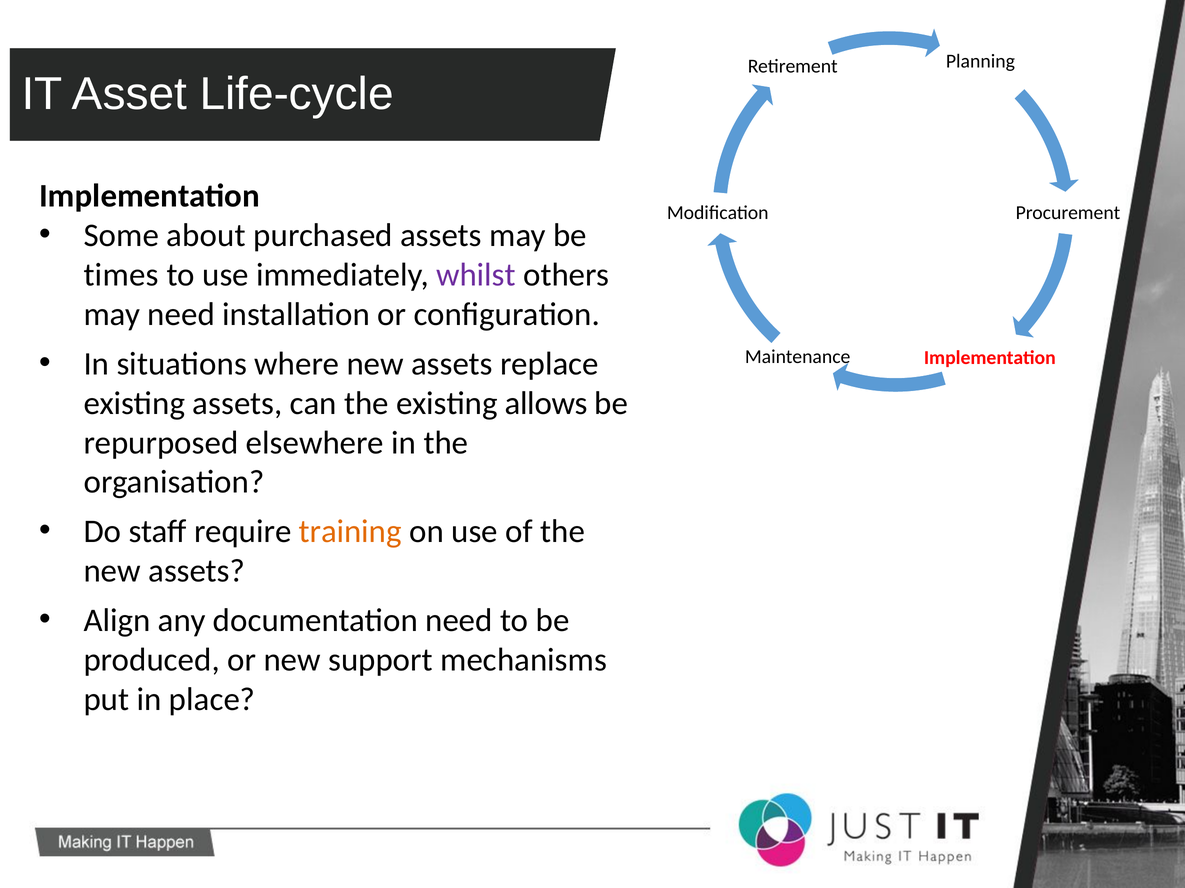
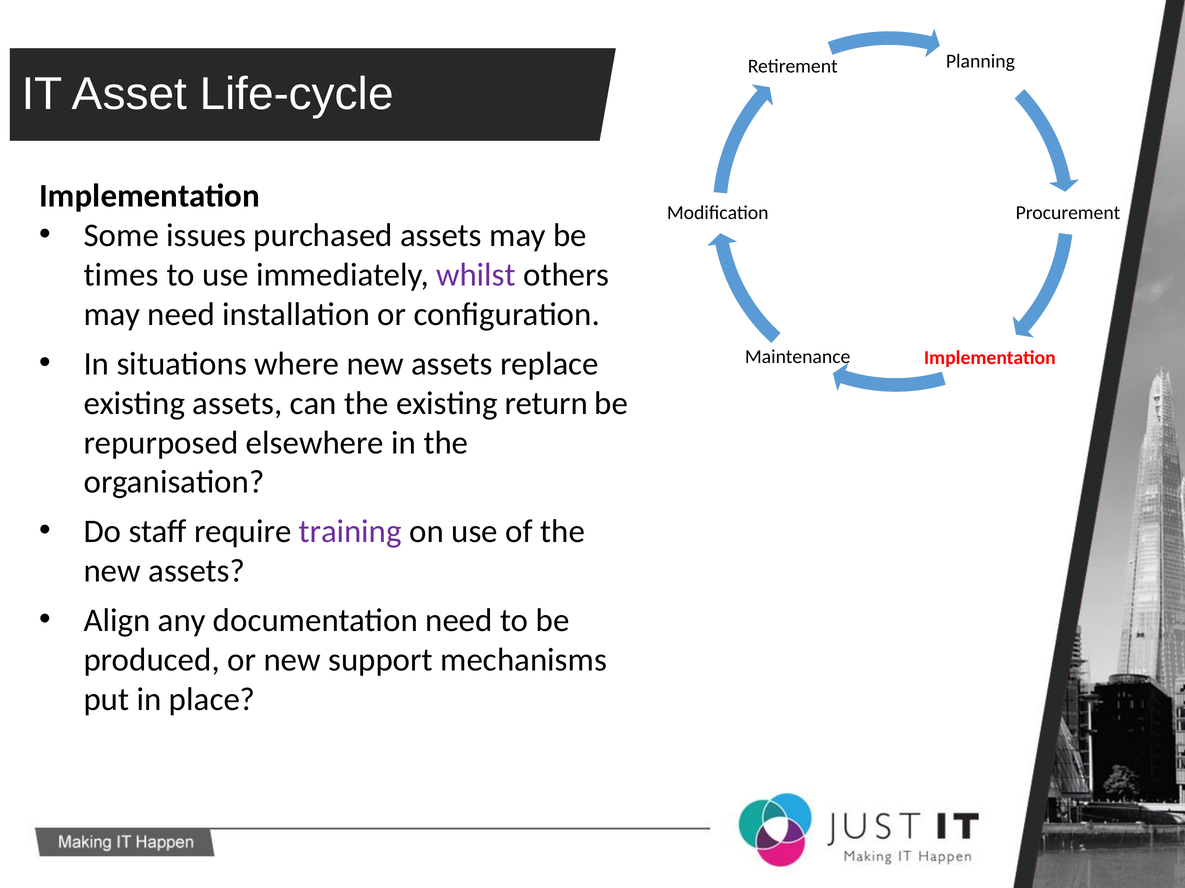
about: about -> issues
allows: allows -> return
training colour: orange -> purple
